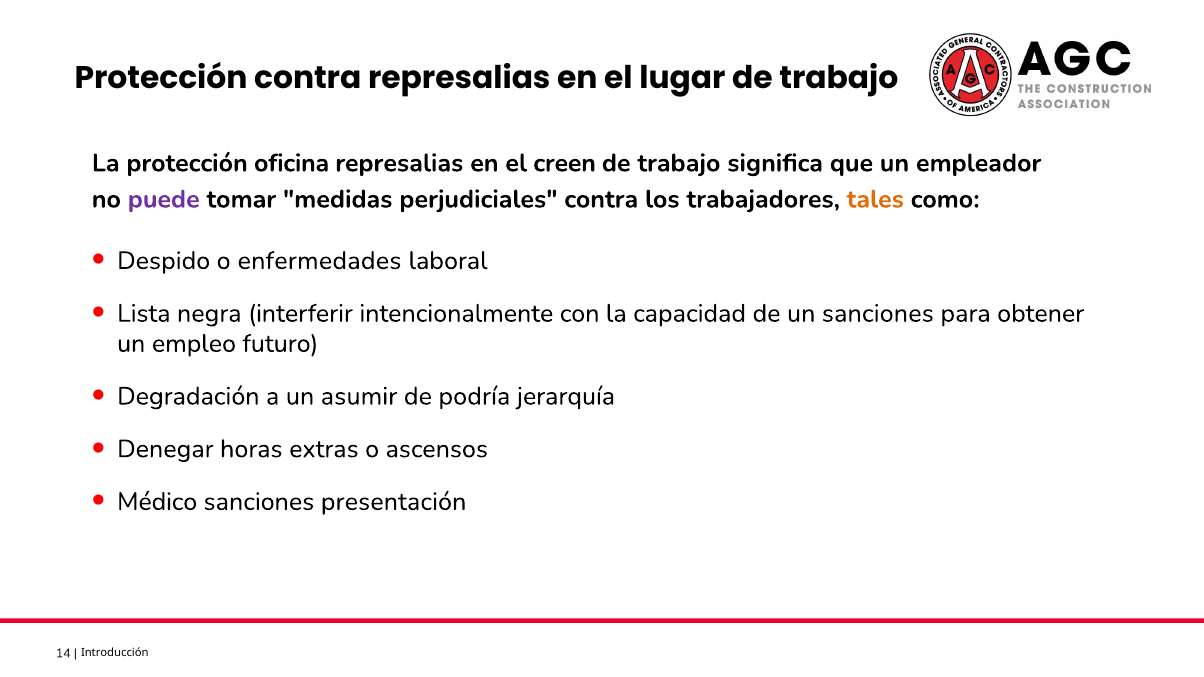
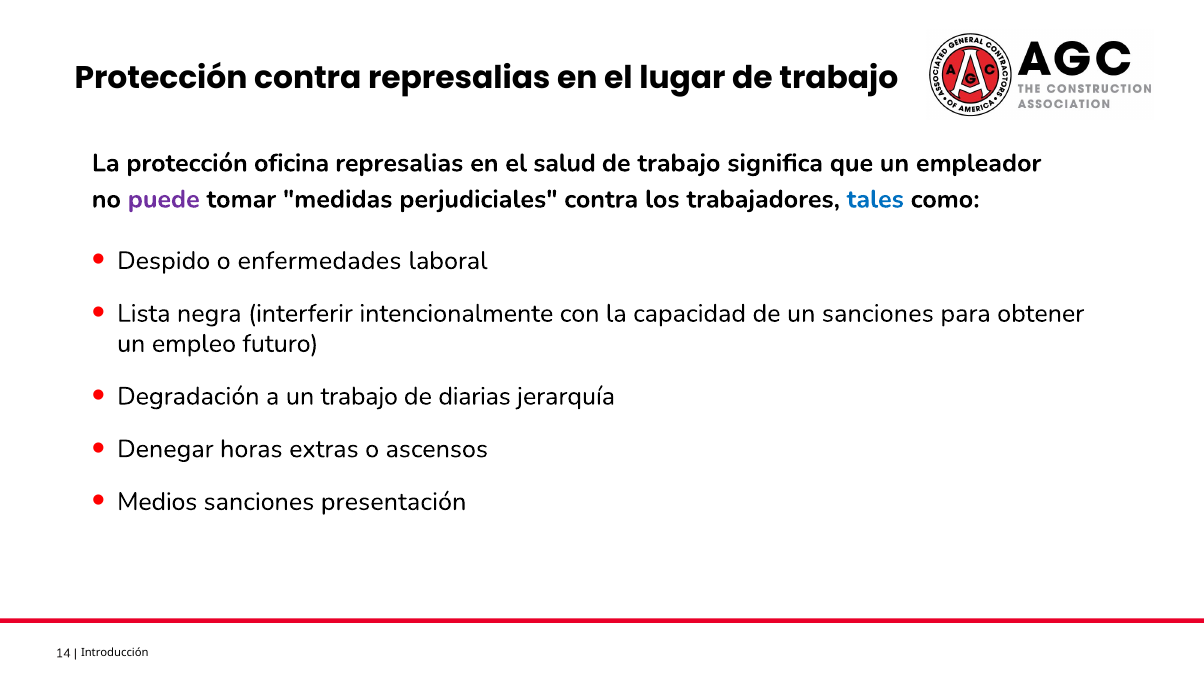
creen: creen -> salud
tales colour: orange -> blue
un asumir: asumir -> trabajo
podría: podría -> diarias
Médico: Médico -> Medios
